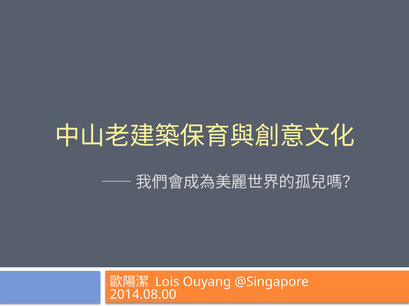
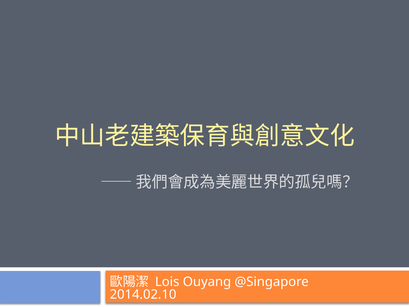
2014.08.00: 2014.08.00 -> 2014.02.10
